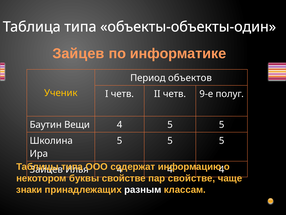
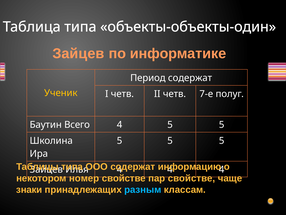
Период объектов: объектов -> содержат
9-е: 9-е -> 7-е
Вещи: Вещи -> Всего
буквы: буквы -> номер
разным colour: white -> light blue
